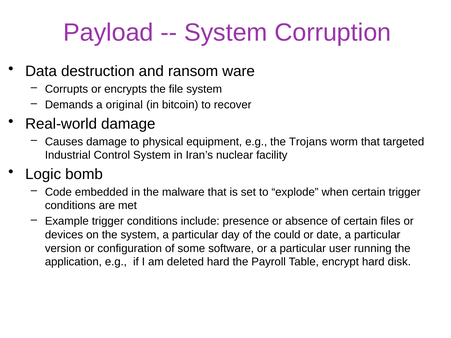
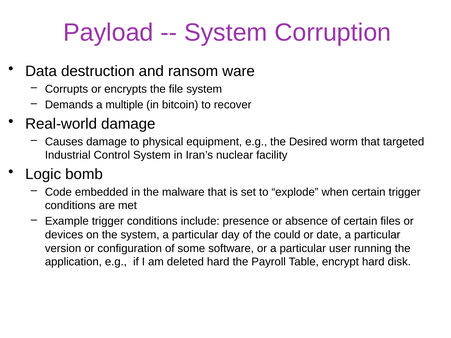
original: original -> multiple
Trojans: Trojans -> Desired
